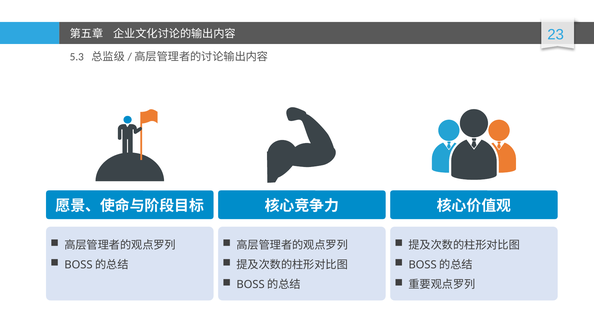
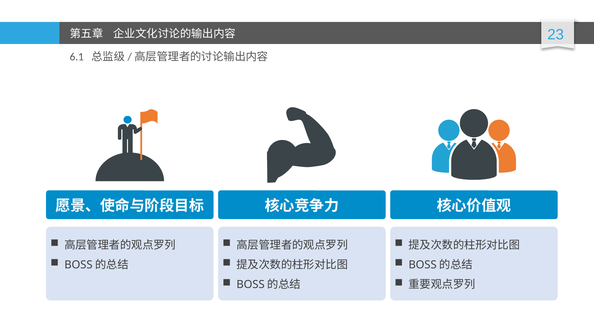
5.3: 5.3 -> 6.1
